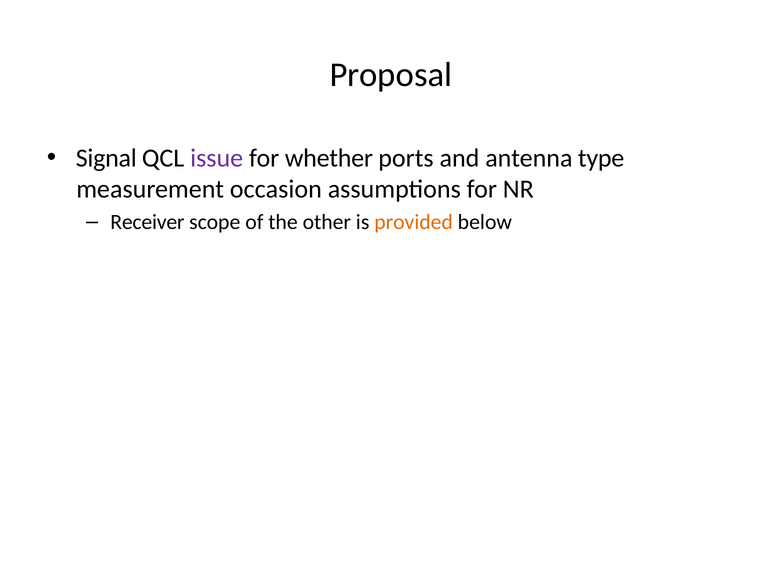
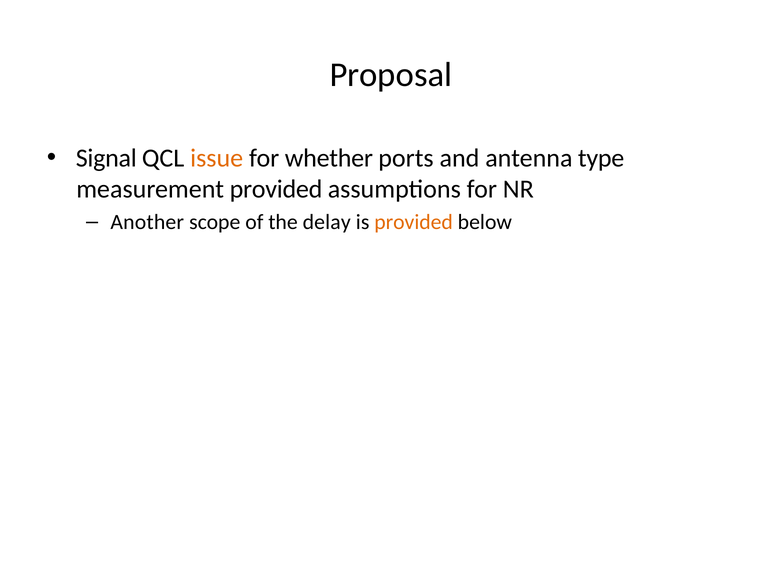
issue colour: purple -> orange
measurement occasion: occasion -> provided
Receiver: Receiver -> Another
other: other -> delay
